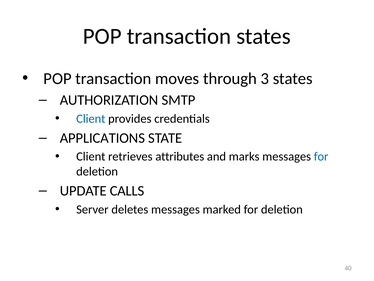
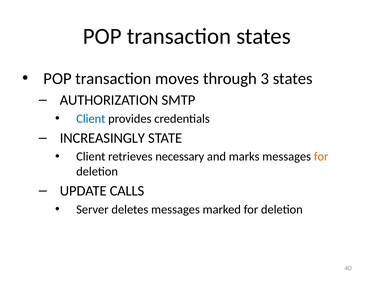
APPLICATIONS: APPLICATIONS -> INCREASINGLY
attributes: attributes -> necessary
for at (321, 156) colour: blue -> orange
